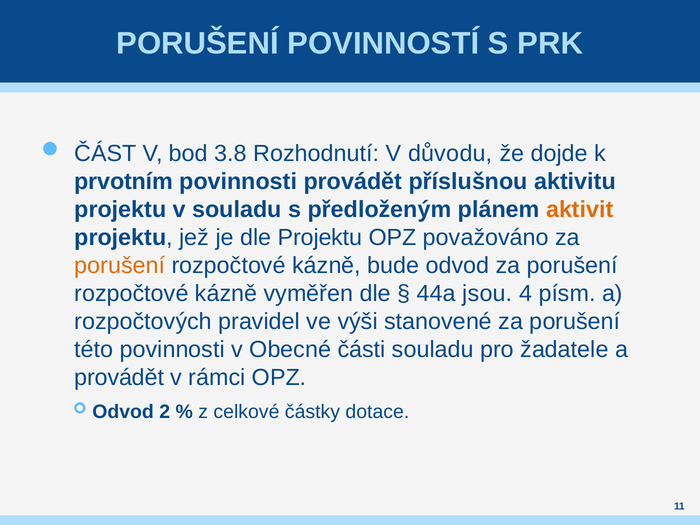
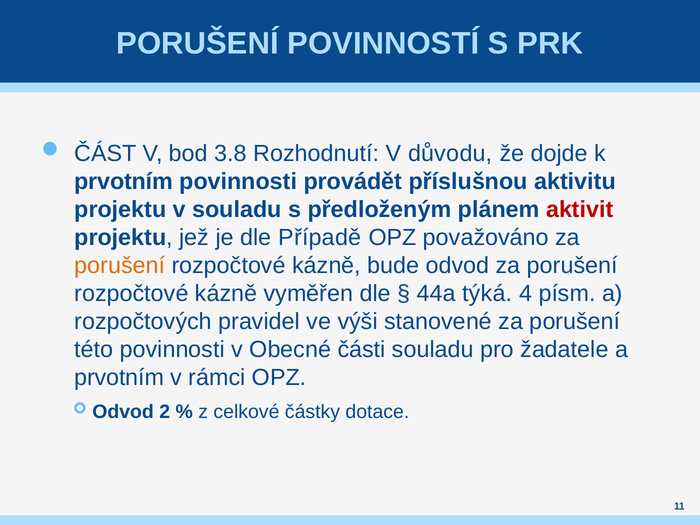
aktivit colour: orange -> red
dle Projektu: Projektu -> Případě
jsou: jsou -> týká
provádět at (119, 377): provádět -> prvotním
